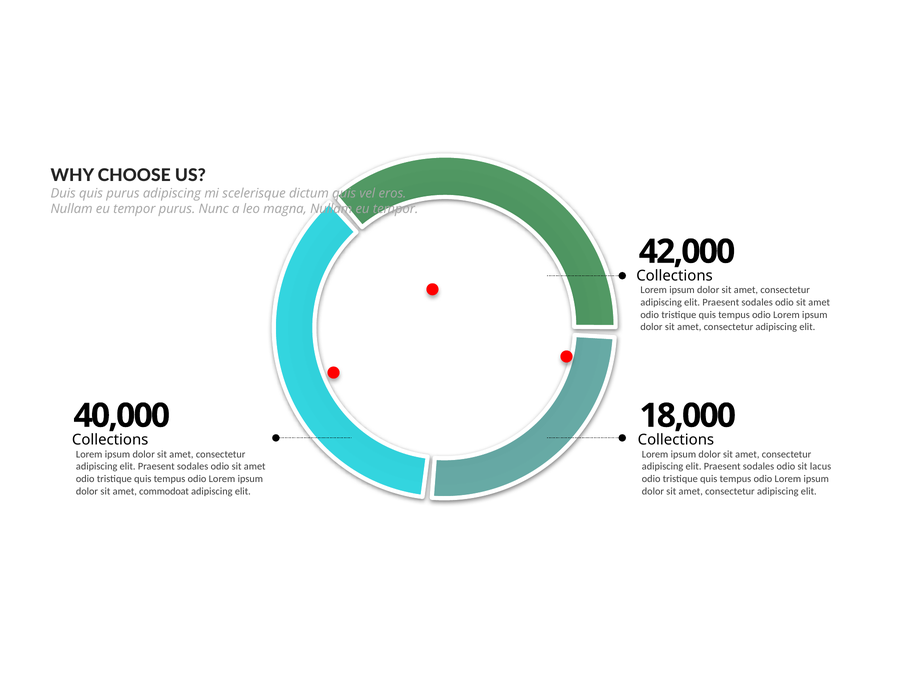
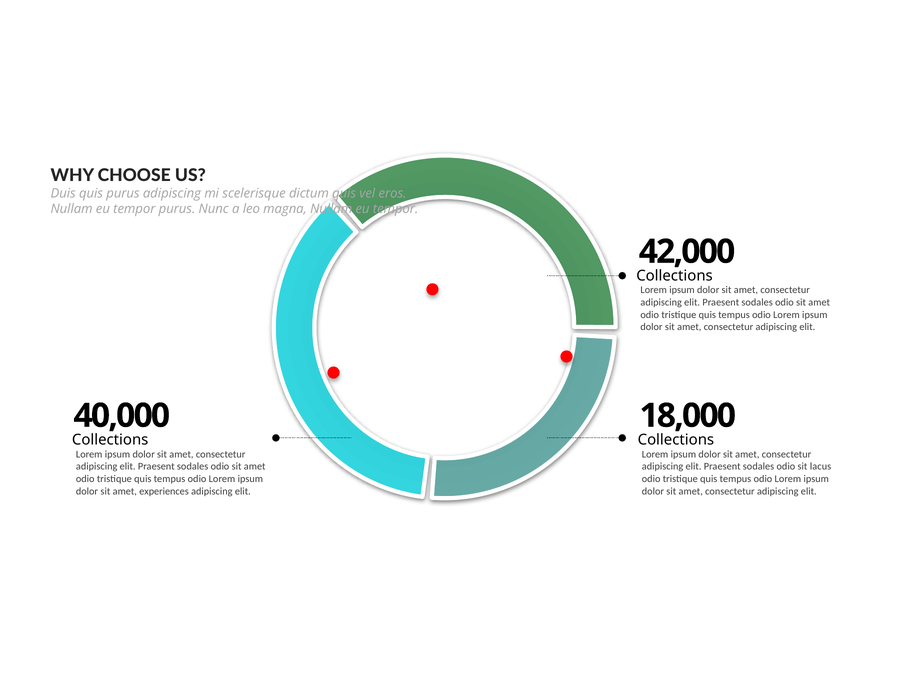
commodoat: commodoat -> experiences
